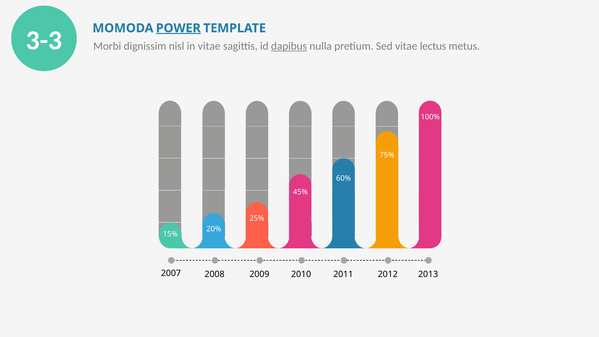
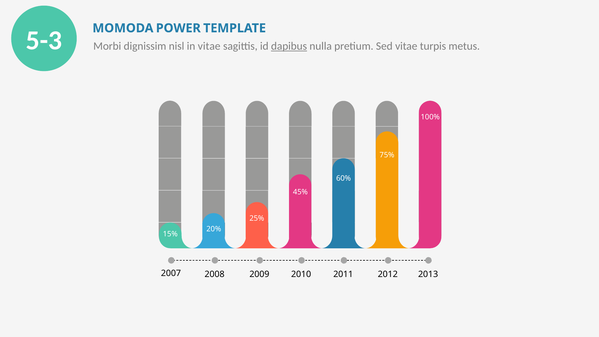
3-3: 3-3 -> 5-3
POWER underline: present -> none
lectus: lectus -> turpis
